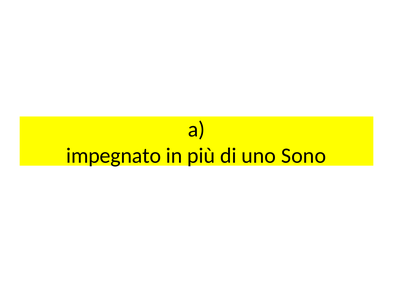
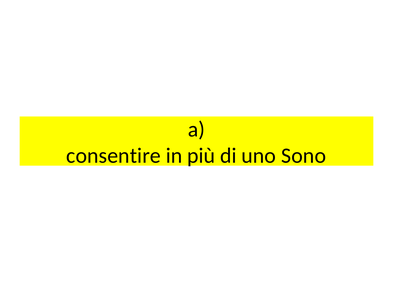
impegnato: impegnato -> consentire
